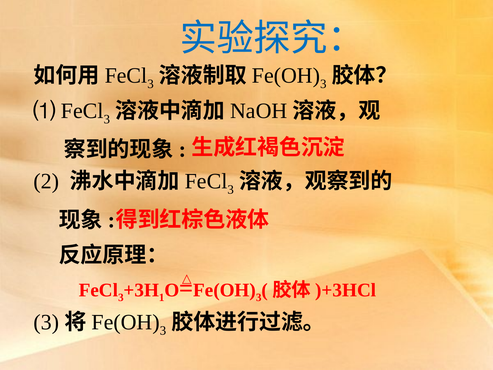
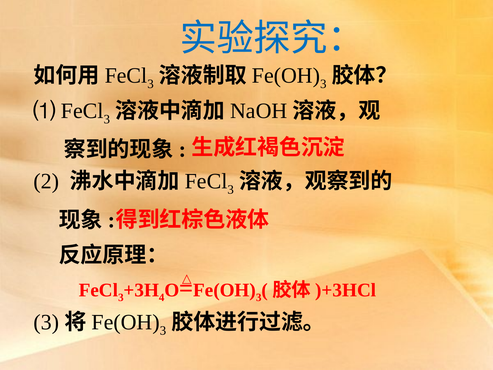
1: 1 -> 4
